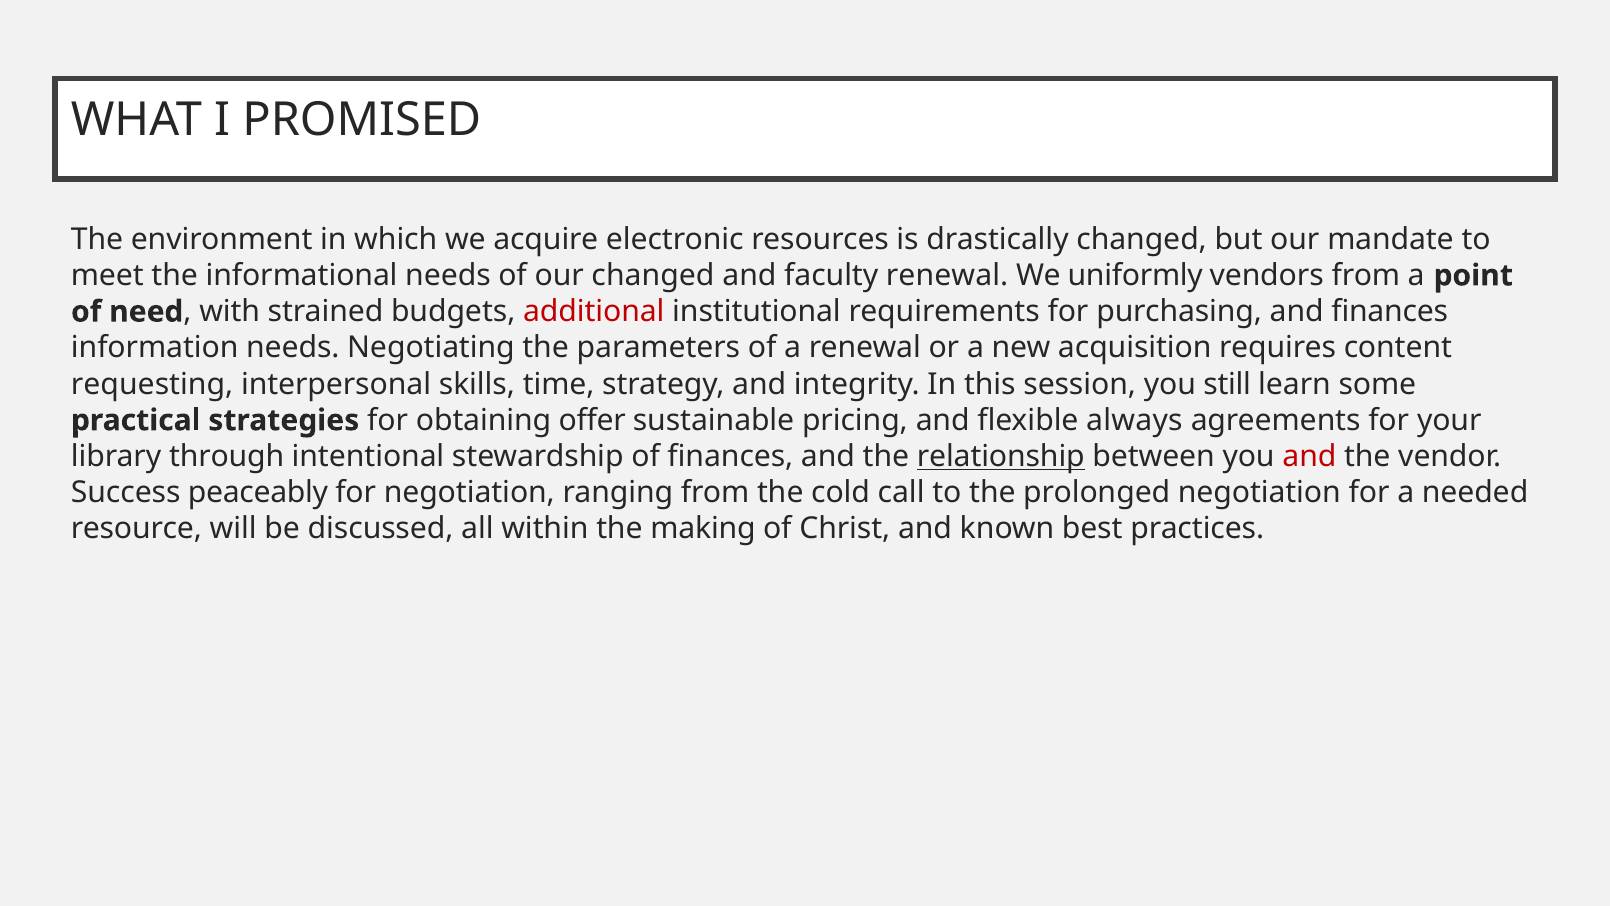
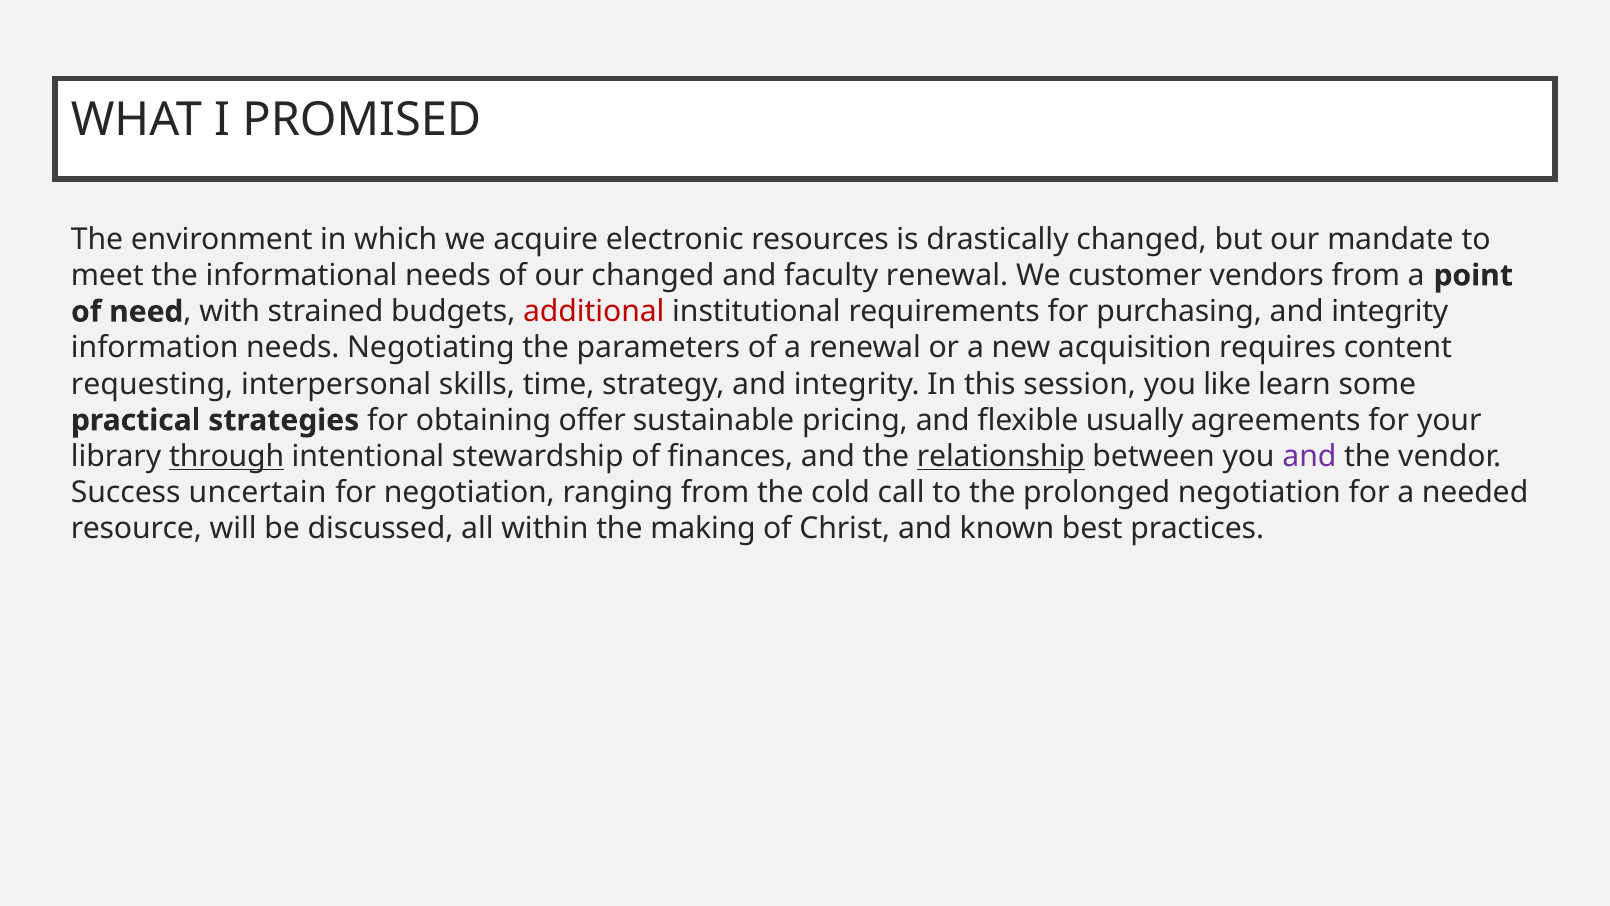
uniformly: uniformly -> customer
purchasing and finances: finances -> integrity
still: still -> like
always: always -> usually
through underline: none -> present
and at (1309, 456) colour: red -> purple
peaceably: peaceably -> uncertain
